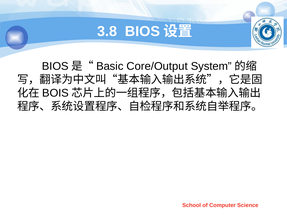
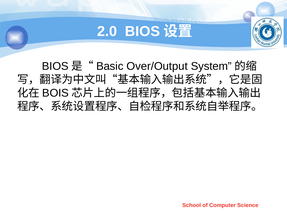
3.8: 3.8 -> 2.0
Core/Output: Core/Output -> Over/Output
